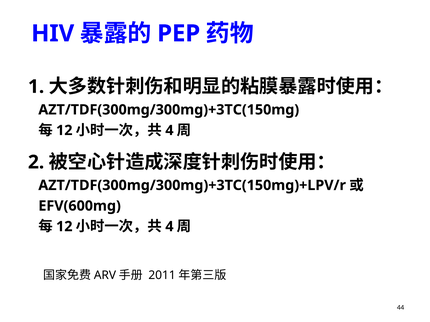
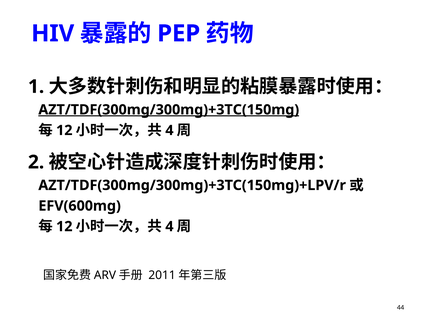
AZT/TDF(300mg/300mg)+3TC(150mg underline: none -> present
